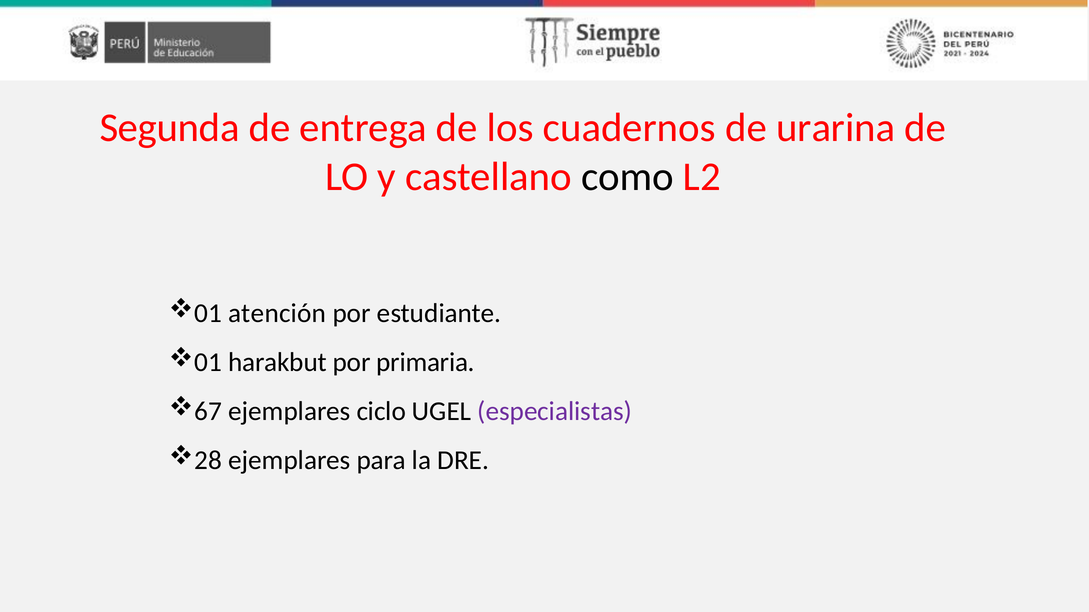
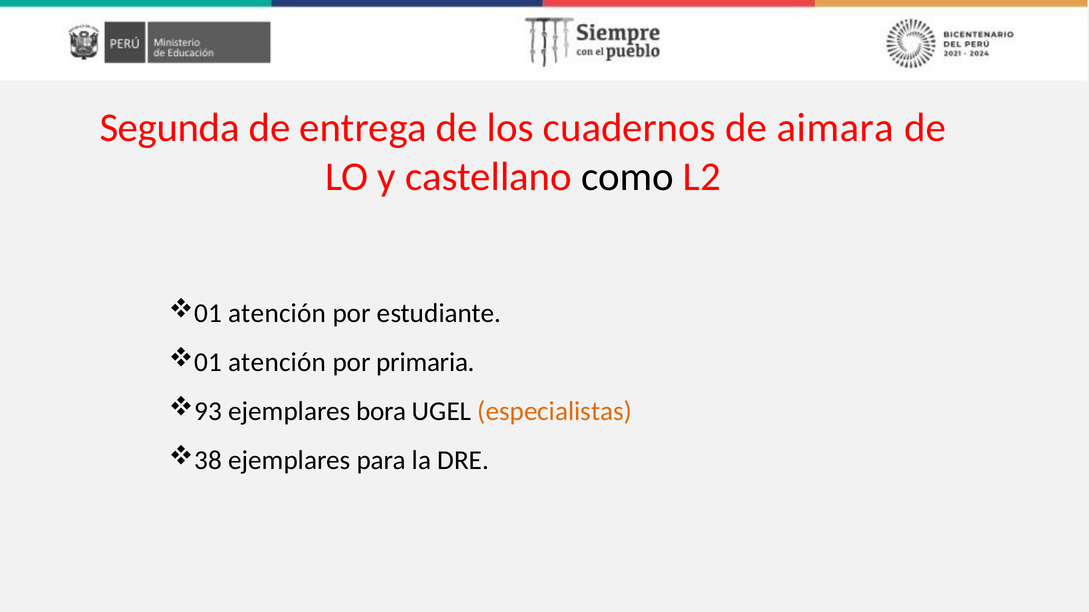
urarina: urarina -> aimara
harakbut at (277, 363): harakbut -> atención
67: 67 -> 93
ciclo: ciclo -> bora
especialistas colour: purple -> orange
28: 28 -> 38
